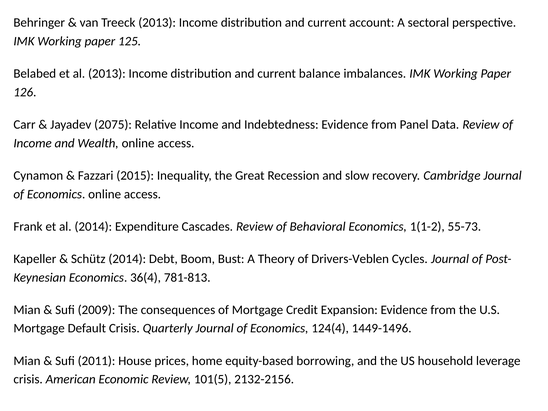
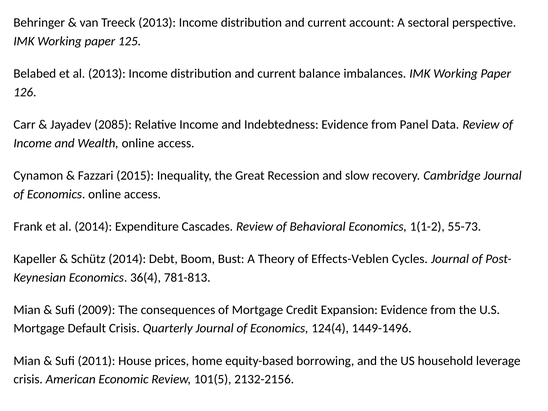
2075: 2075 -> 2085
Drivers-Veblen: Drivers-Veblen -> Effects-Veblen
